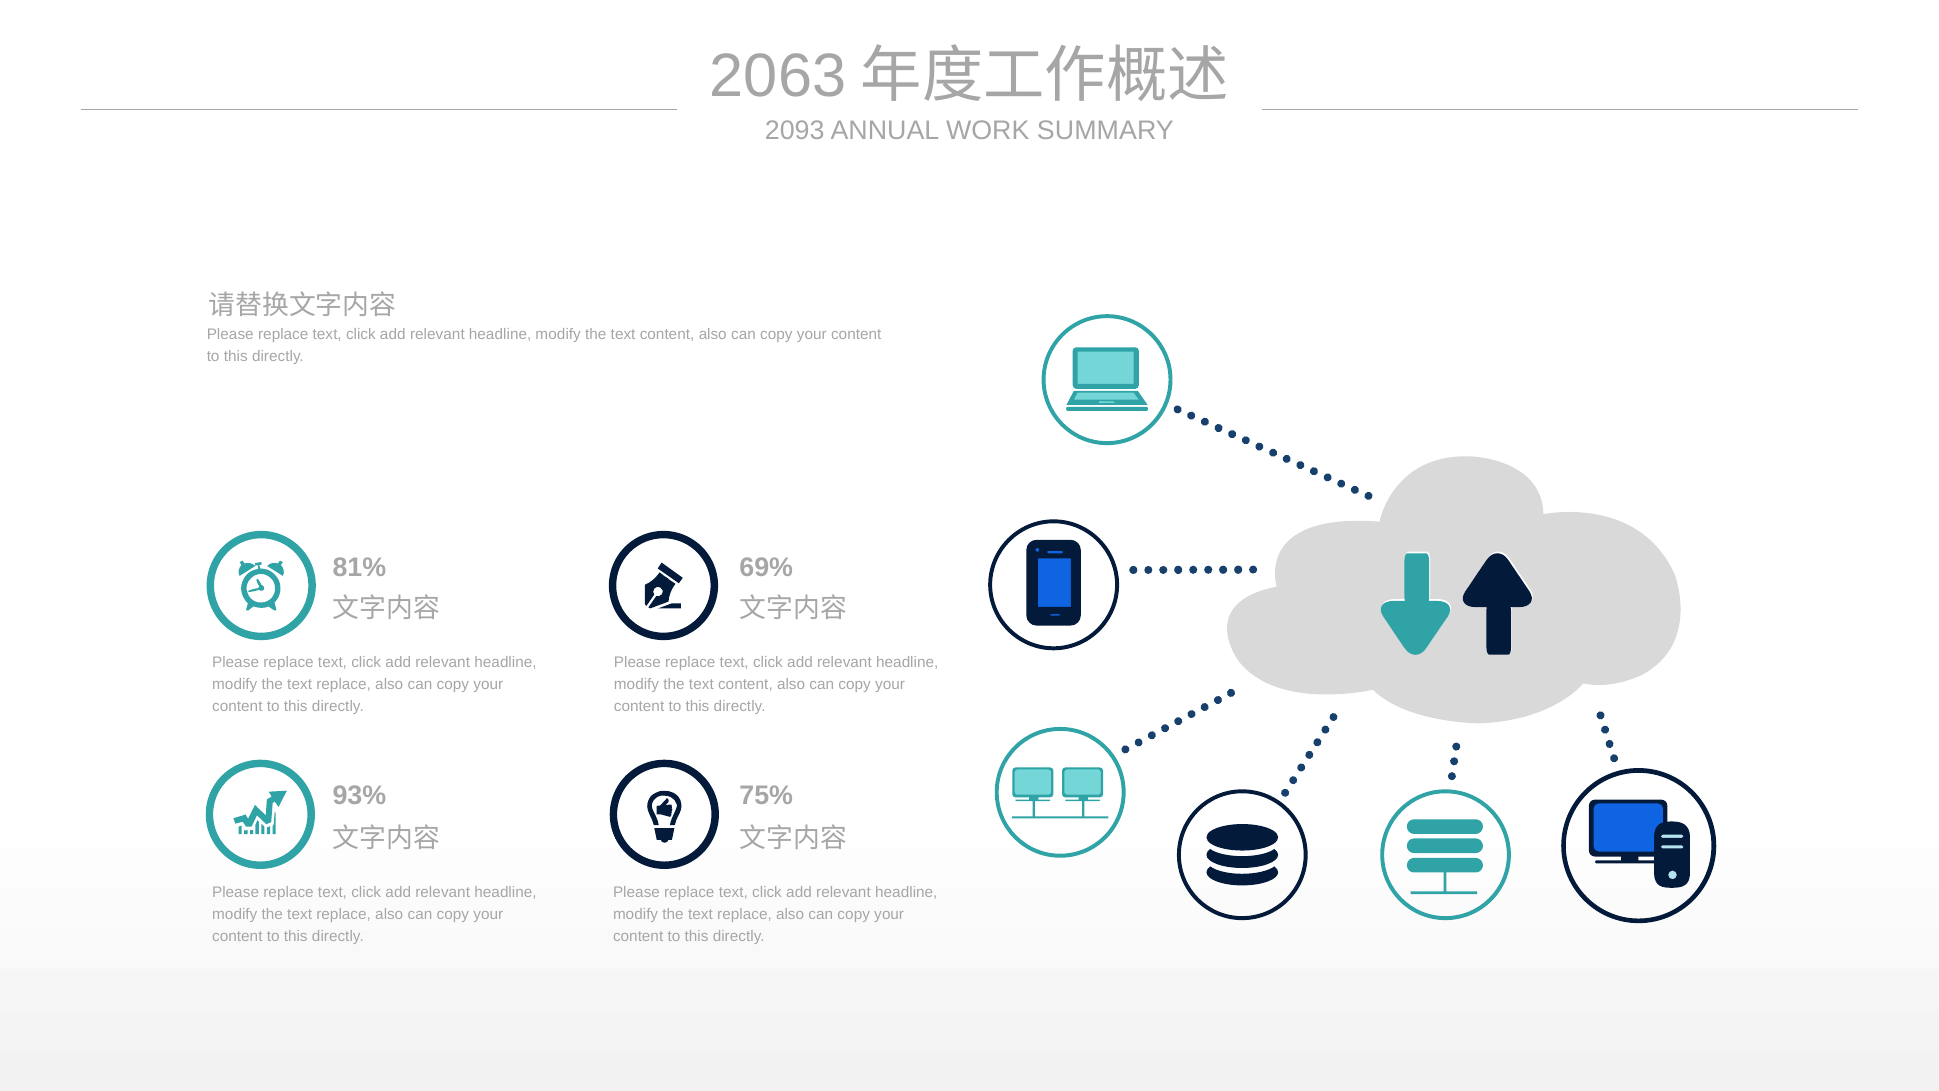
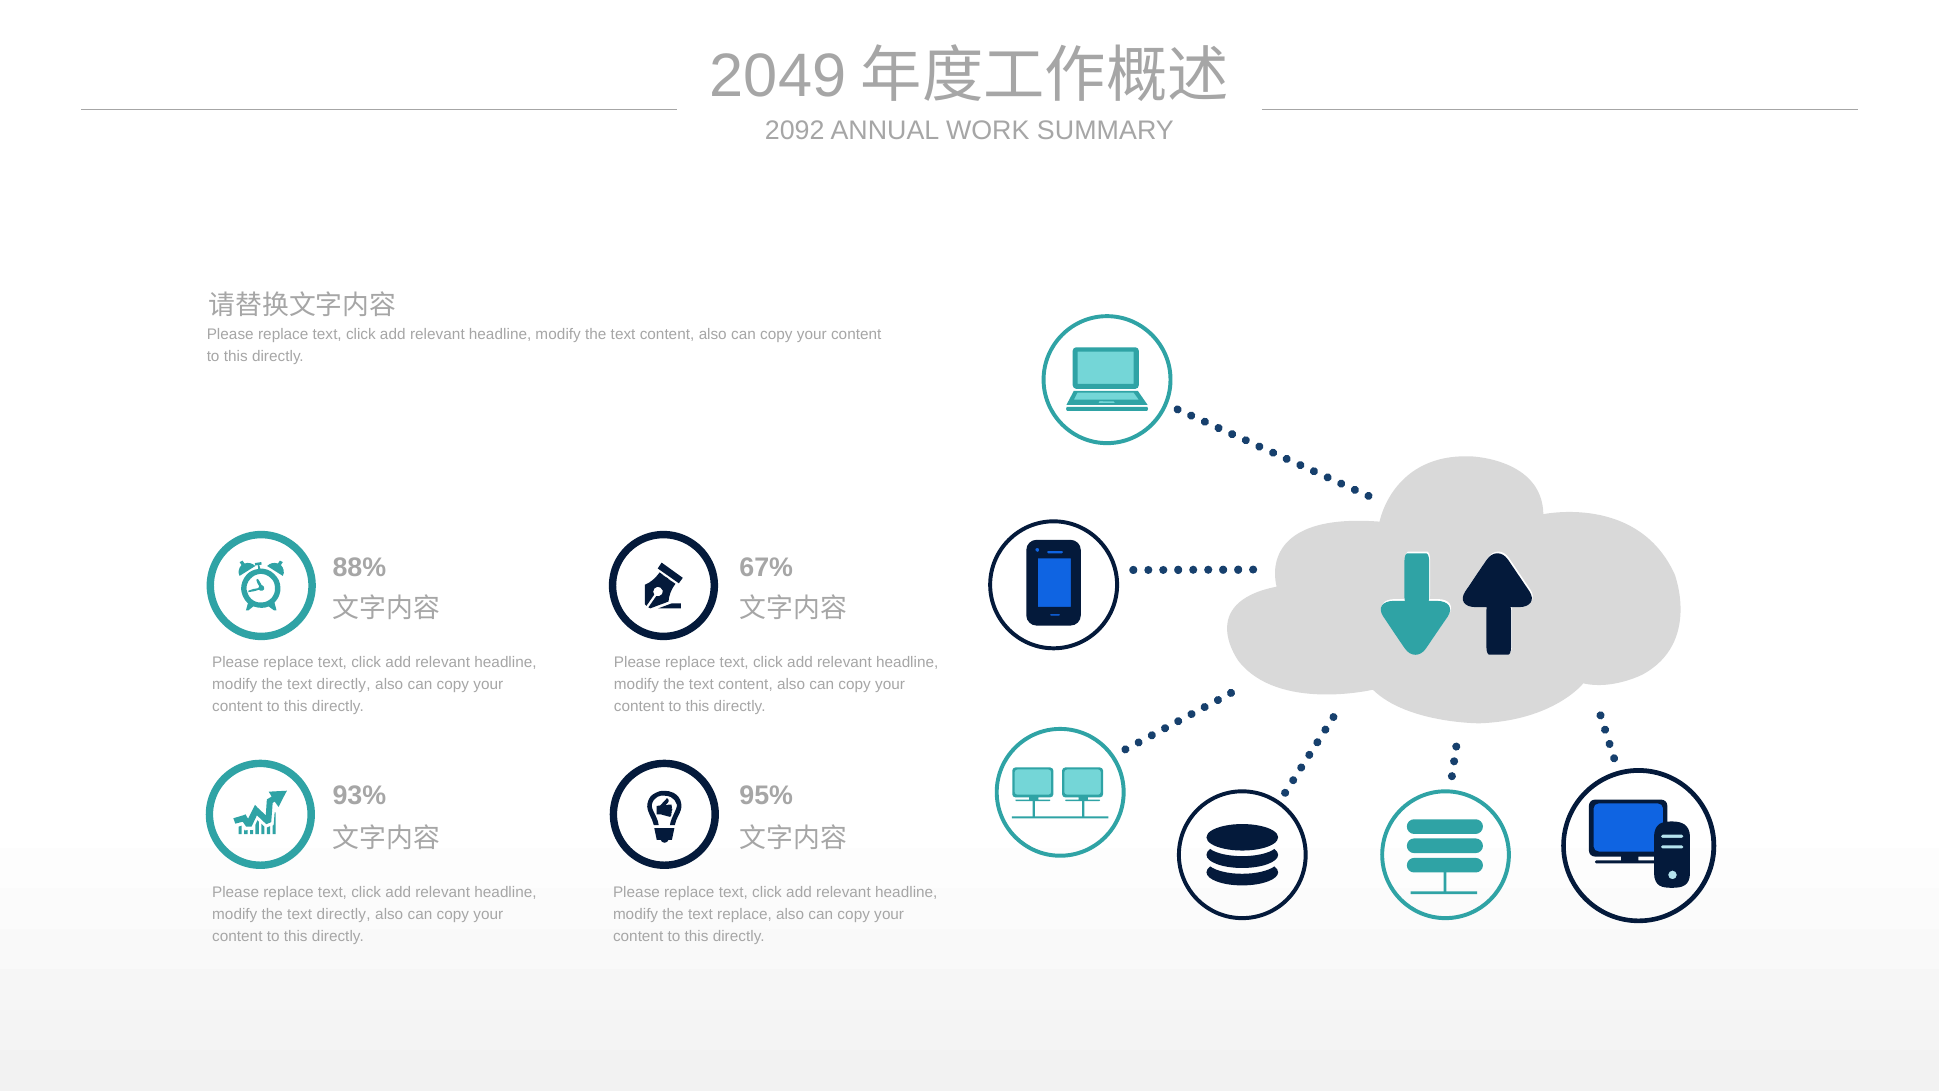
2063: 2063 -> 2049
2093: 2093 -> 2092
81%: 81% -> 88%
69%: 69% -> 67%
replace at (344, 684): replace -> directly
75%: 75% -> 95%
replace at (344, 914): replace -> directly
